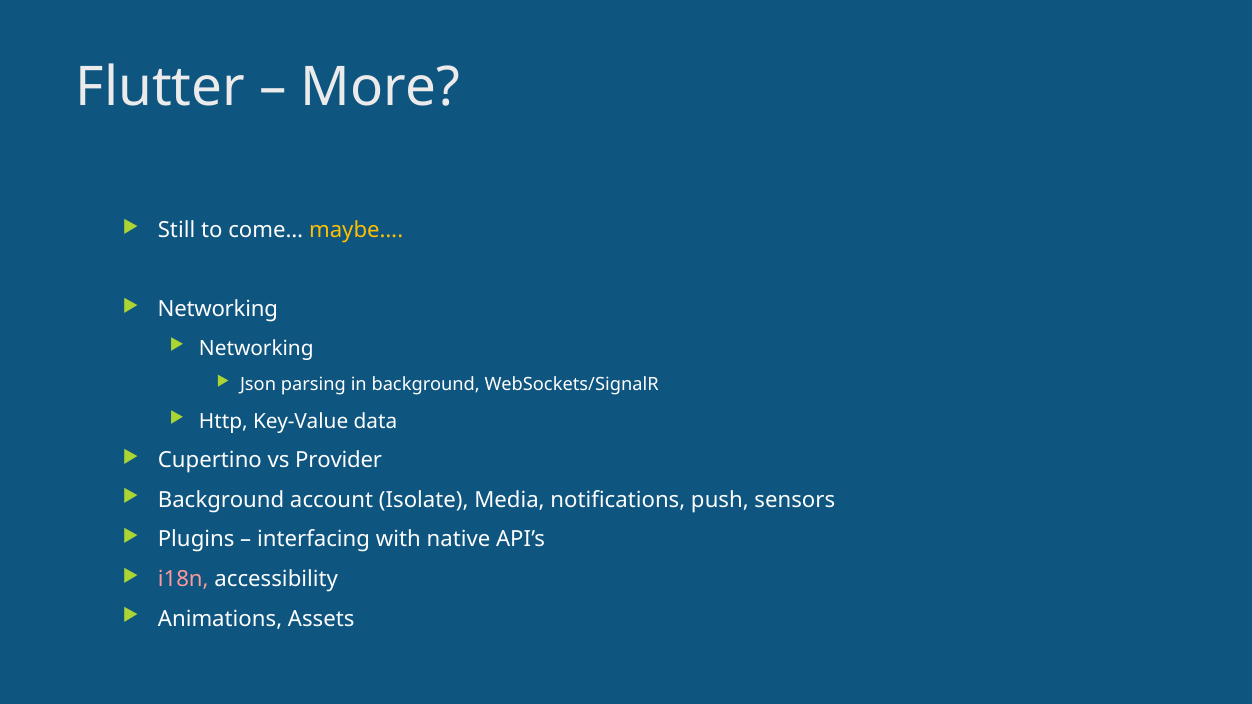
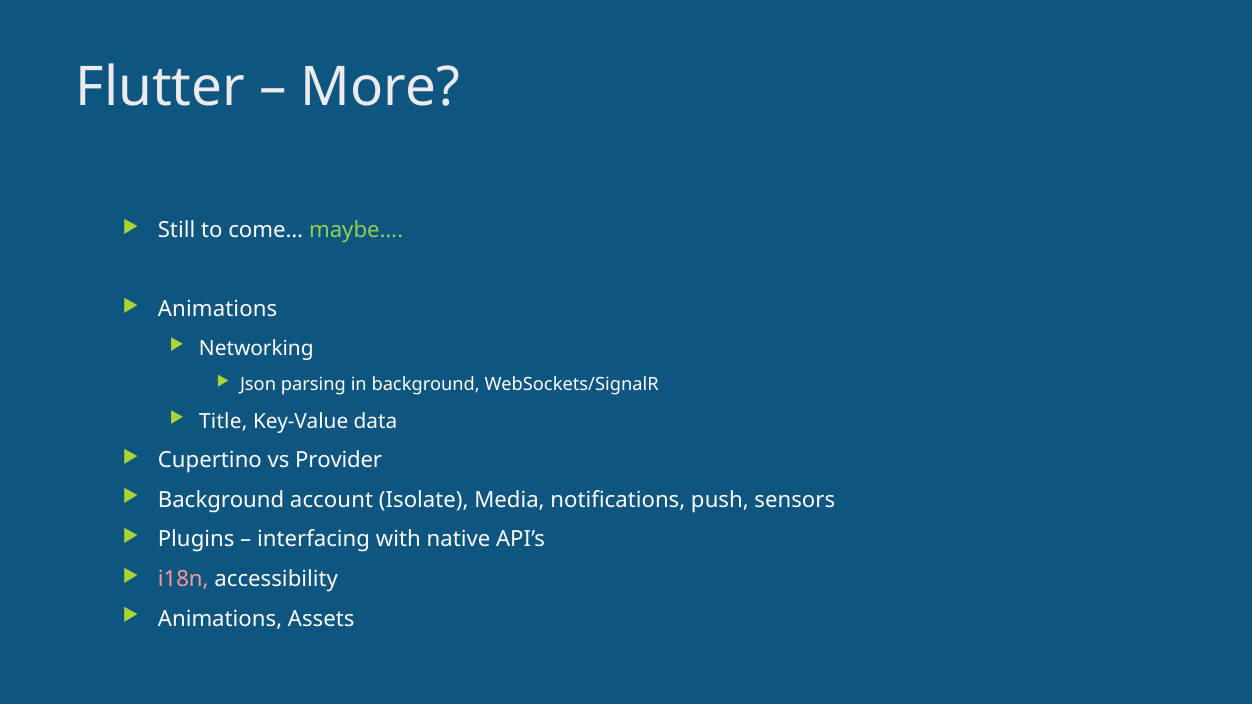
maybe… colour: yellow -> light green
Networking at (218, 310): Networking -> Animations
Http: Http -> Title
